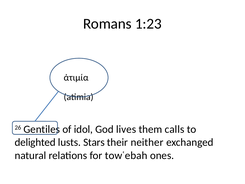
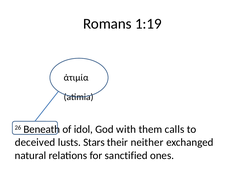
1:23: 1:23 -> 1:19
Gentiles: Gentiles -> Beneath
lives: lives -> with
delighted: delighted -> deceived
towʿebah: towʿebah -> sanctified
